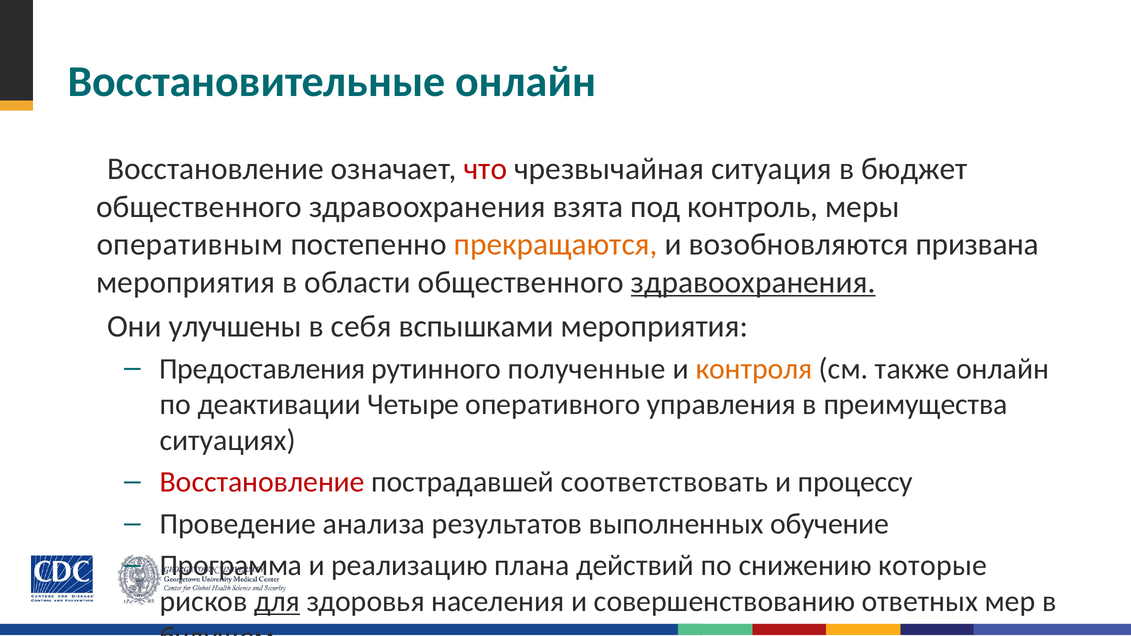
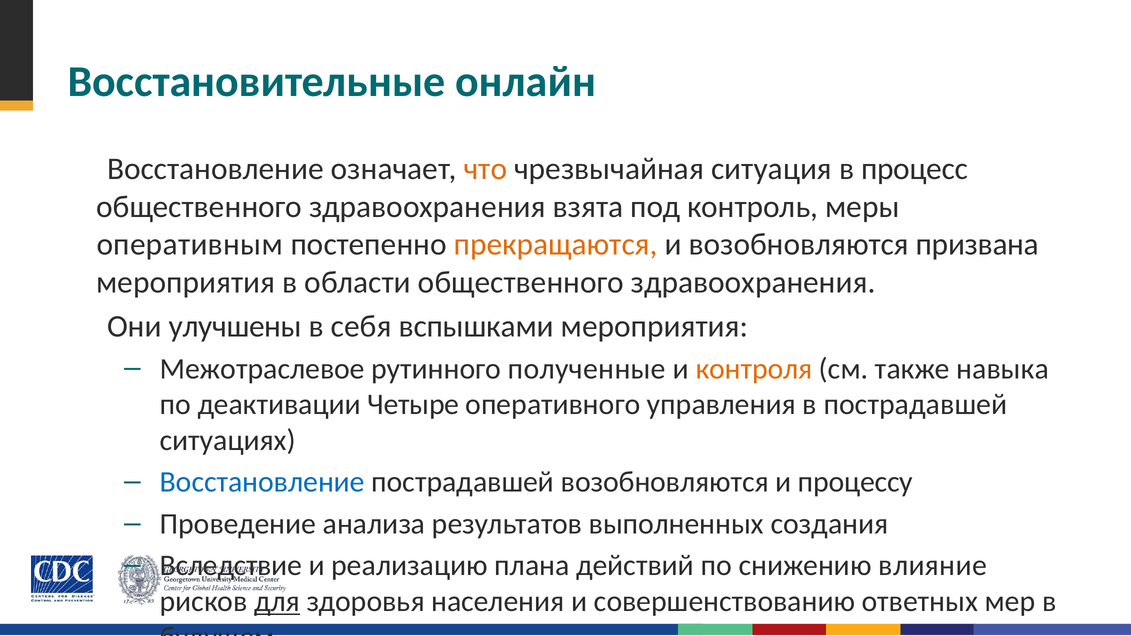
что colour: red -> orange
бюджет: бюджет -> процесс
здравоохранения at (753, 282) underline: present -> none
Предоставления: Предоставления -> Межотраслевое
также онлайн: онлайн -> навыка
в преимущества: преимущества -> пострадавшей
Восстановление colour: red -> blue
пострадавшей соответствовать: соответствовать -> возобновляются
обучение: обучение -> создания
Программа: Программа -> Вследствие
которые: которые -> влияние
